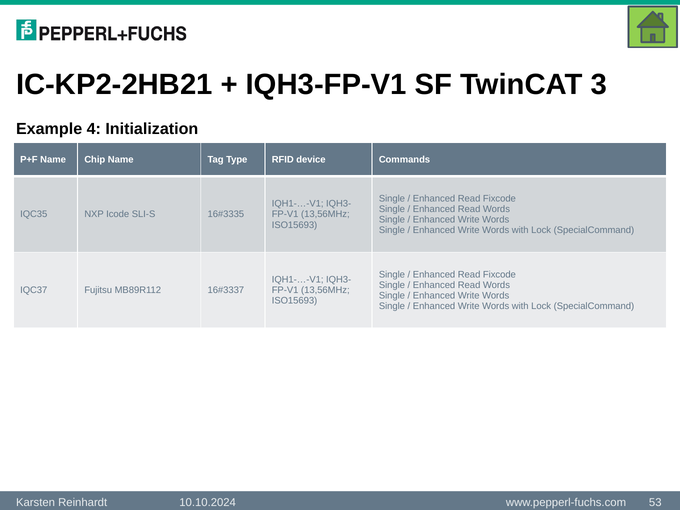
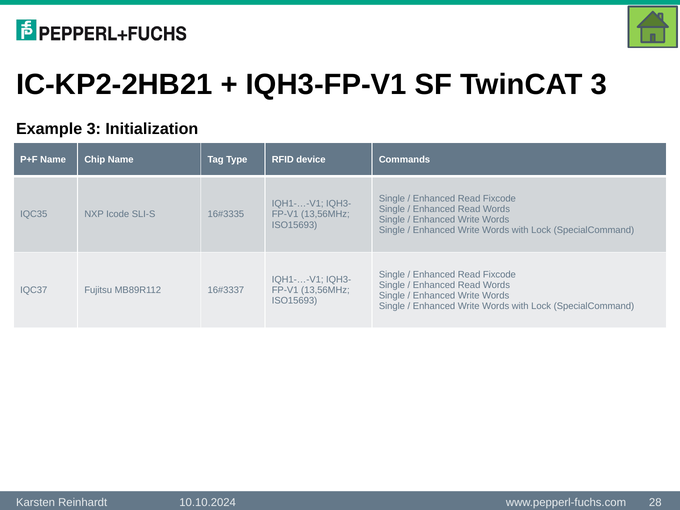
Example 4: 4 -> 3
53: 53 -> 28
